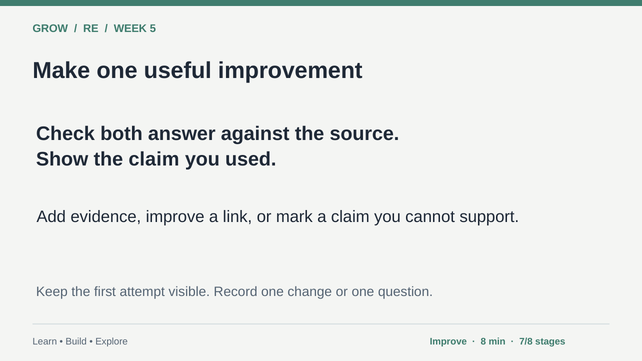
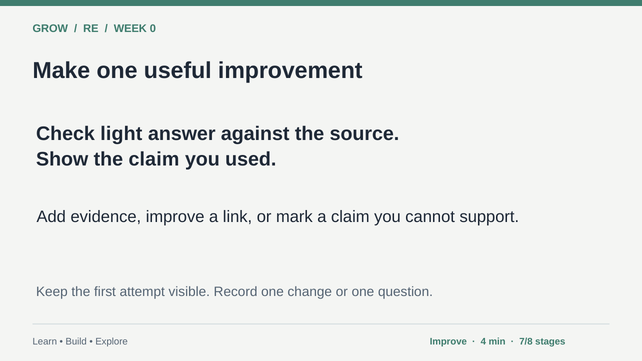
5: 5 -> 0
both: both -> light
8: 8 -> 4
